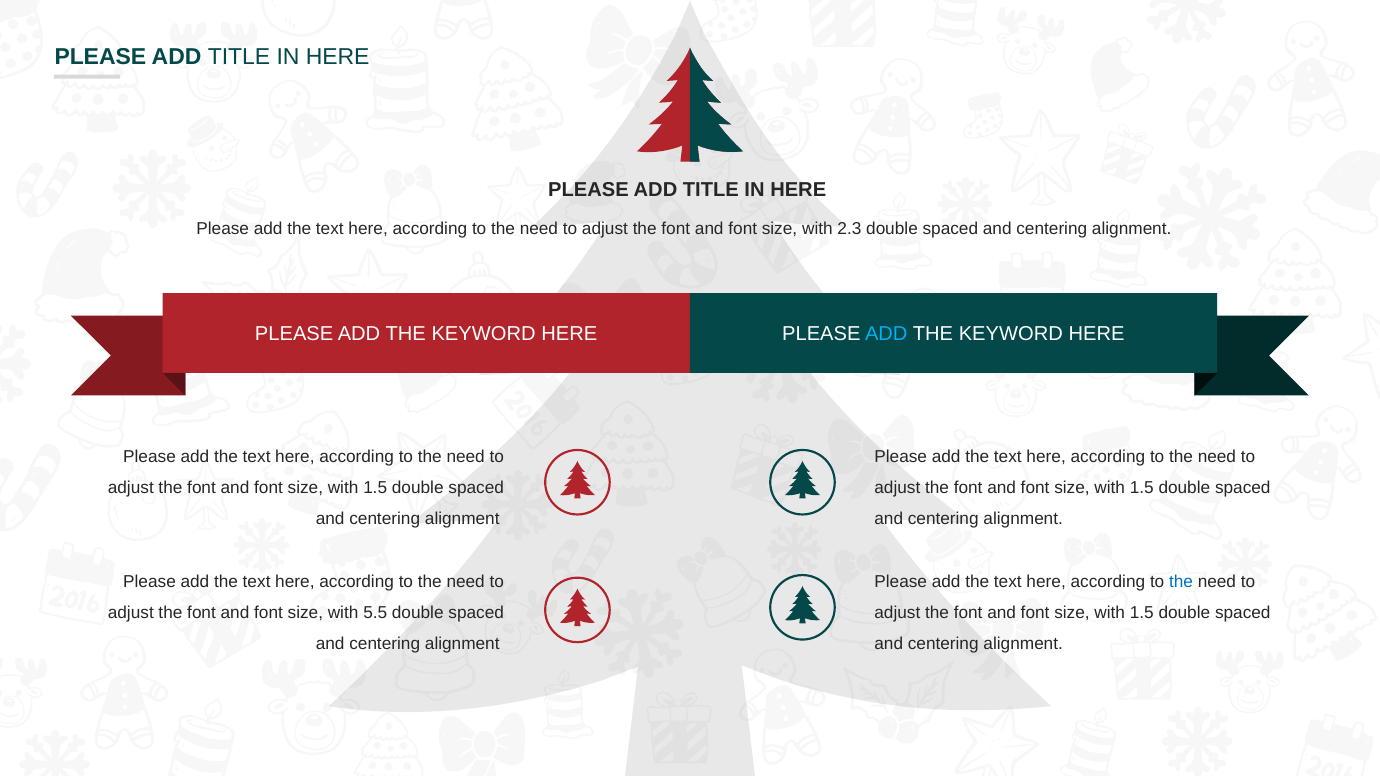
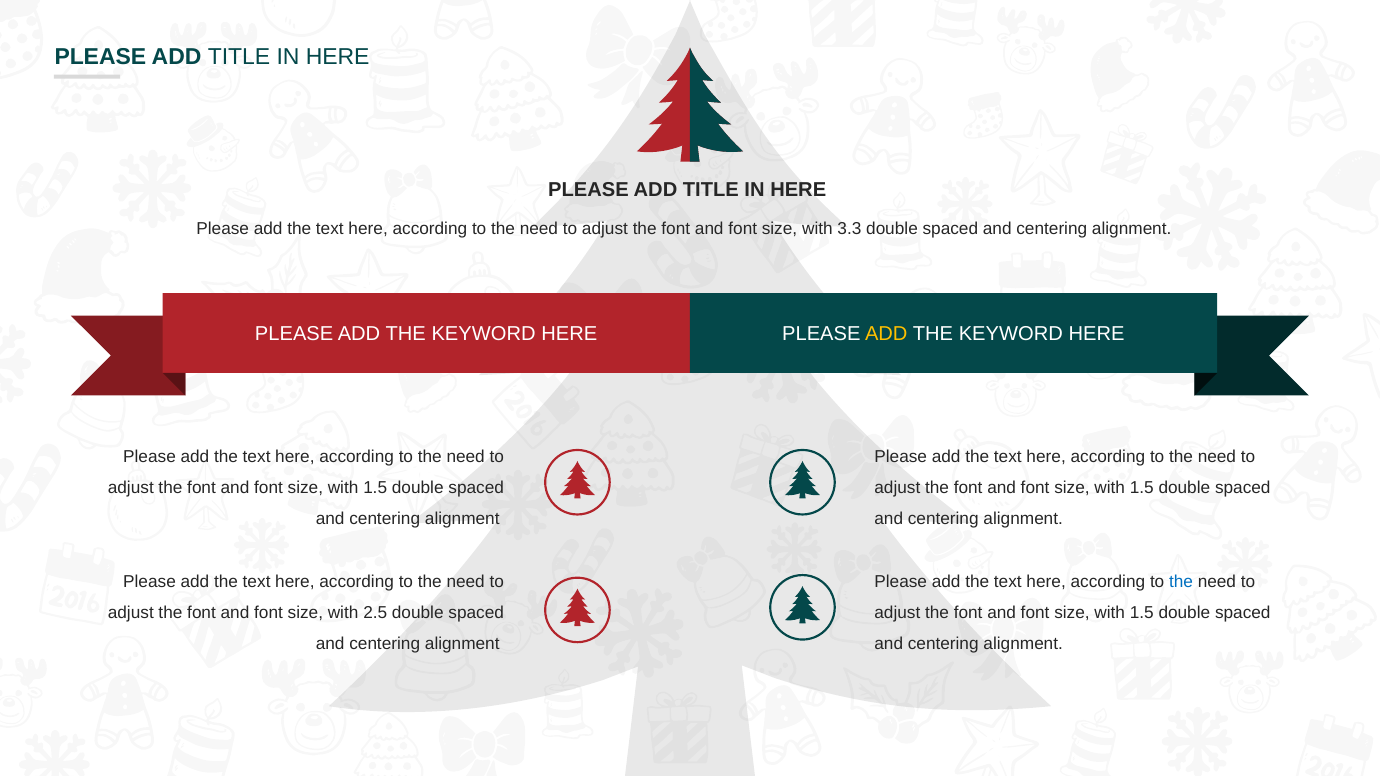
2.3: 2.3 -> 3.3
ADD at (886, 334) colour: light blue -> yellow
5.5: 5.5 -> 2.5
